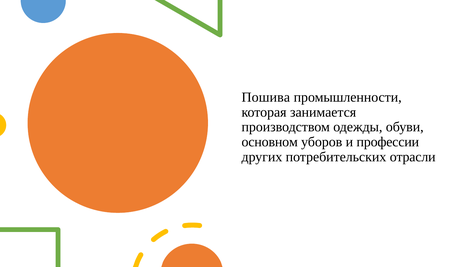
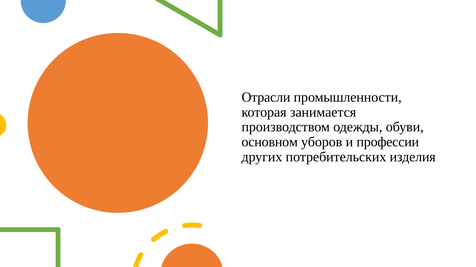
Пошива: Пошива -> Отрасли
отрасли: отрасли -> изделия
